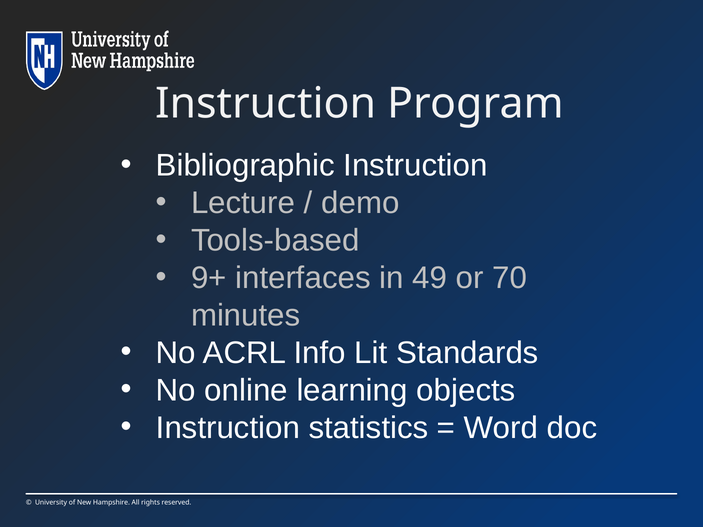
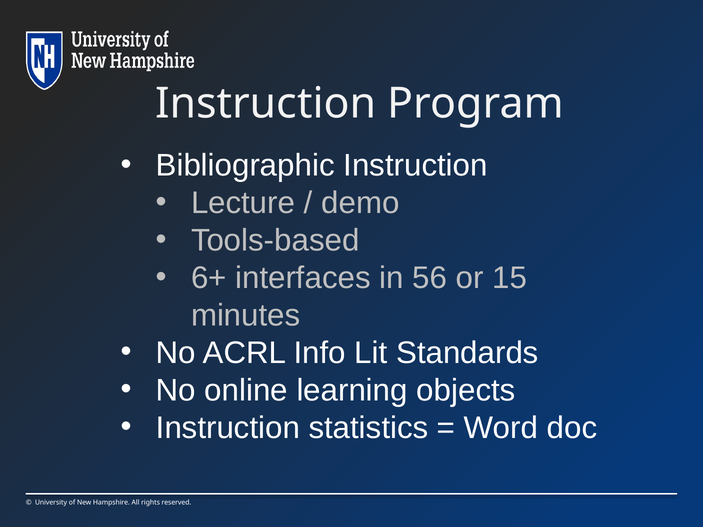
9+: 9+ -> 6+
49: 49 -> 56
70: 70 -> 15
